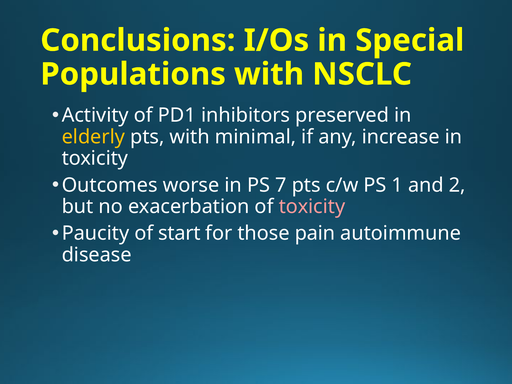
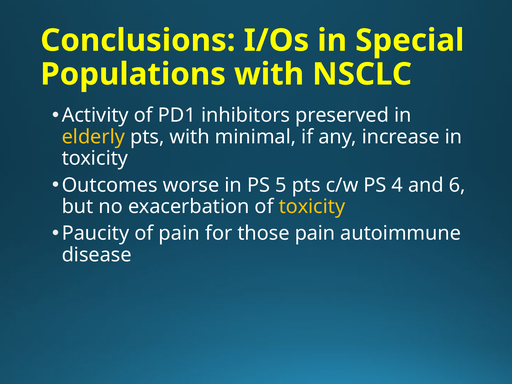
7: 7 -> 5
1: 1 -> 4
2: 2 -> 6
toxicity at (312, 207) colour: pink -> yellow
of start: start -> pain
